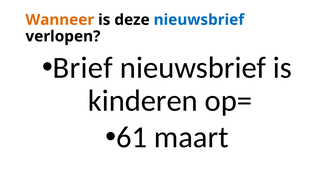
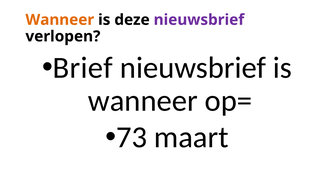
nieuwsbrief at (199, 20) colour: blue -> purple
kinderen at (143, 101): kinderen -> wanneer
61: 61 -> 73
